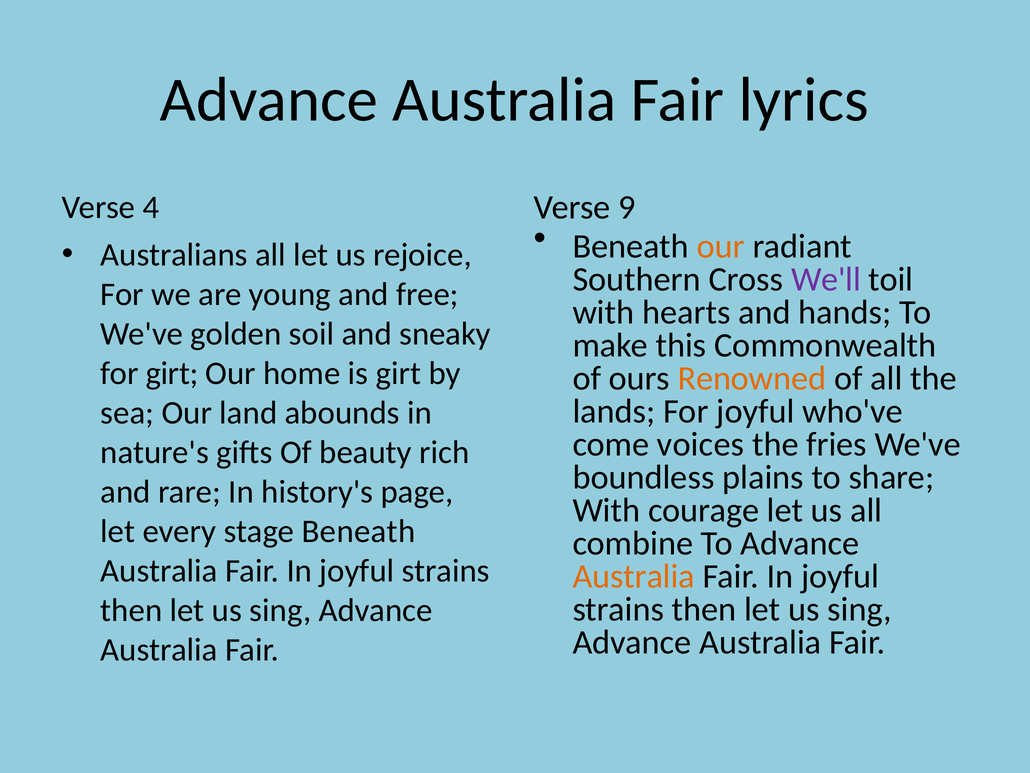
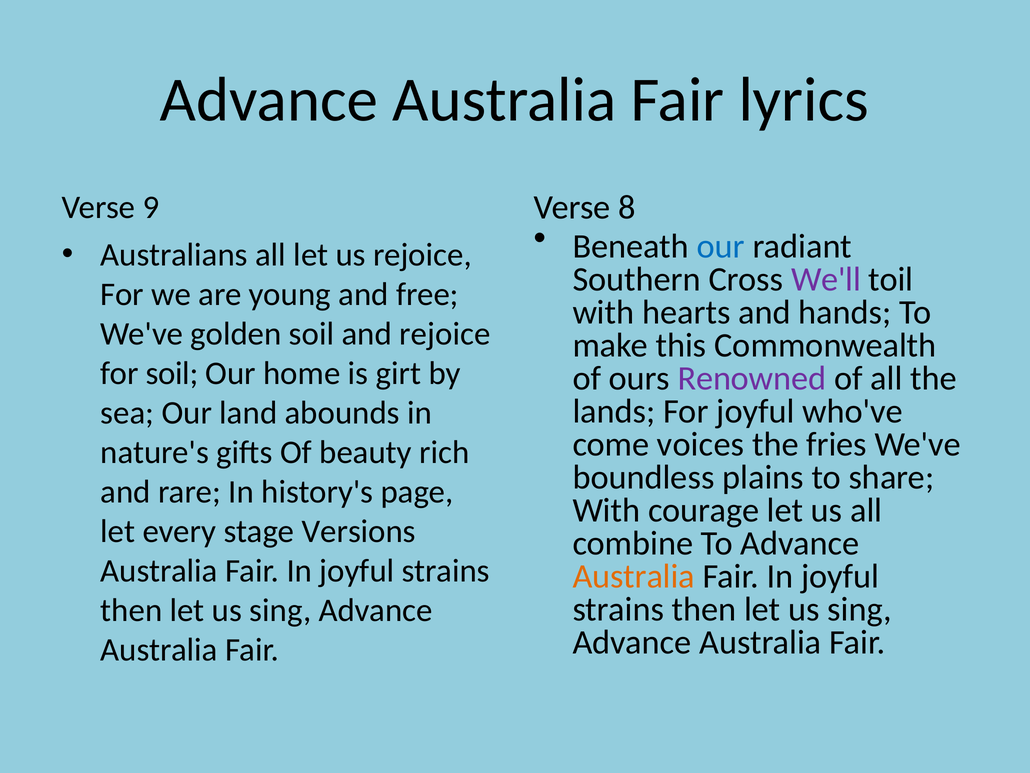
9: 9 -> 8
4: 4 -> 9
our at (721, 246) colour: orange -> blue
and sneaky: sneaky -> rejoice
for girt: girt -> soil
Renowned colour: orange -> purple
stage Beneath: Beneath -> Versions
